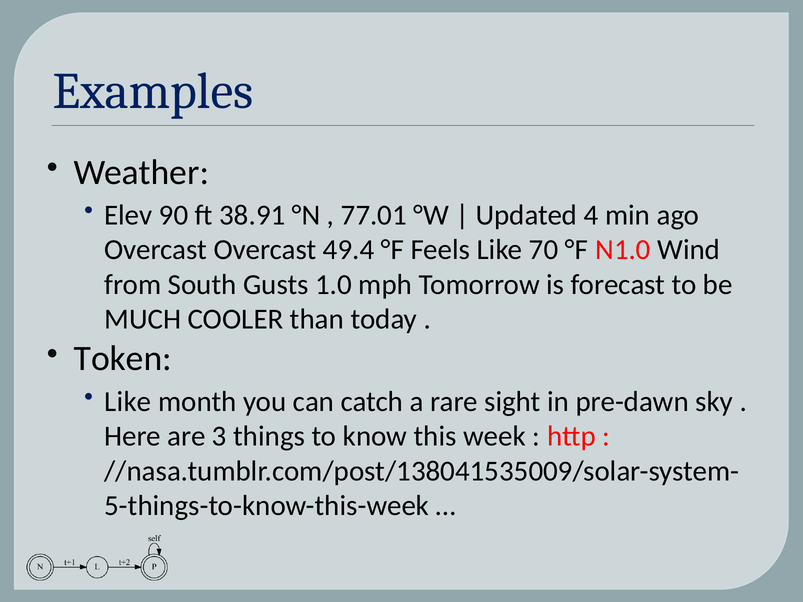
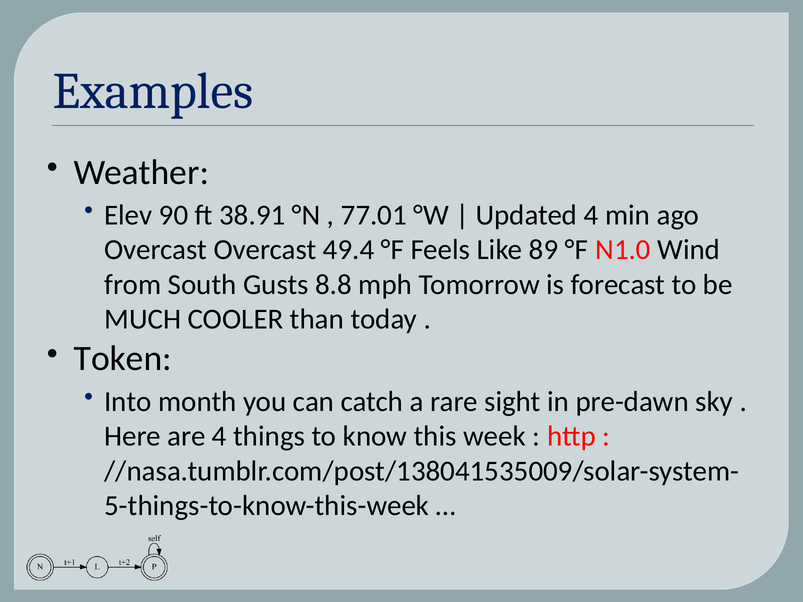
70: 70 -> 89
1.0: 1.0 -> 8.8
Like at (128, 402): Like -> Into
are 3: 3 -> 4
